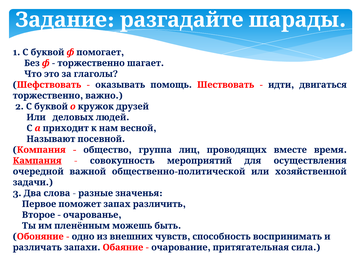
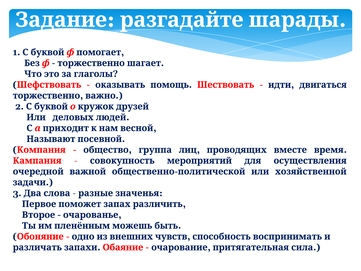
Кампания underline: present -> none
